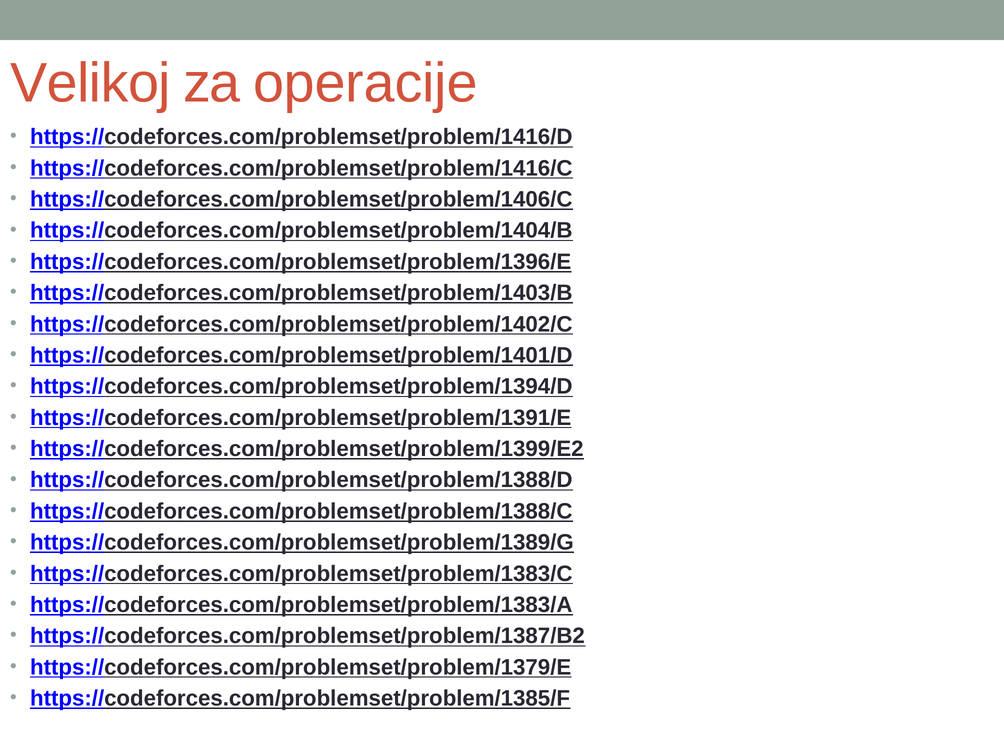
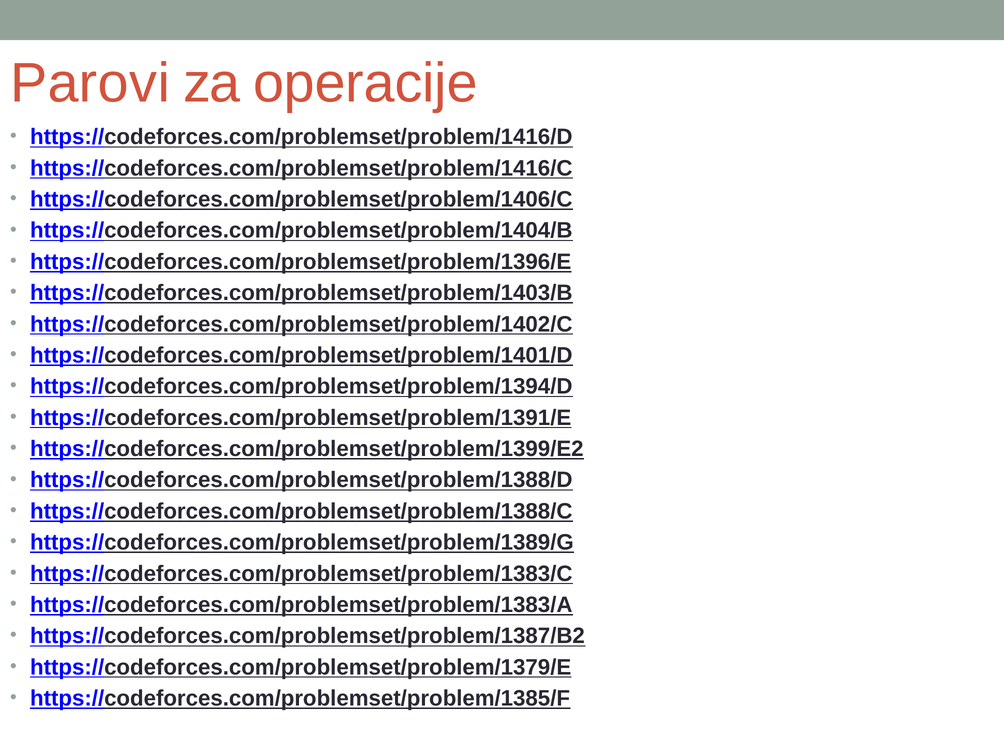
Velikoj: Velikoj -> Parovi
